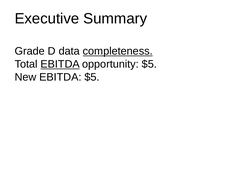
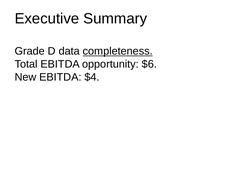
EBITDA at (60, 64) underline: present -> none
opportunity $5: $5 -> $6
EBITDA $5: $5 -> $4
